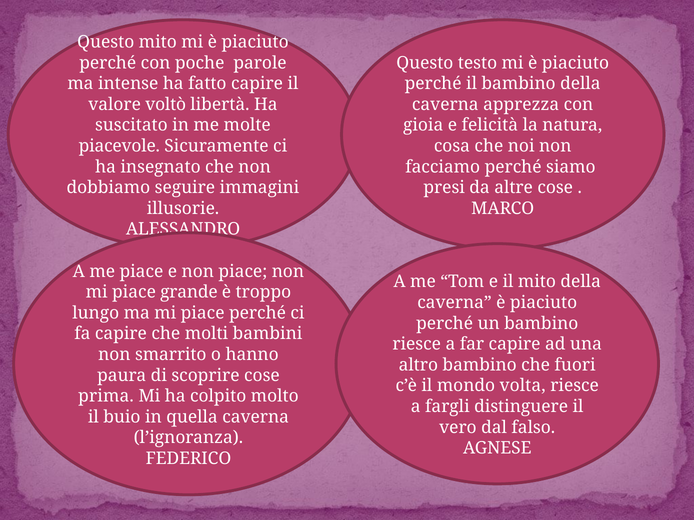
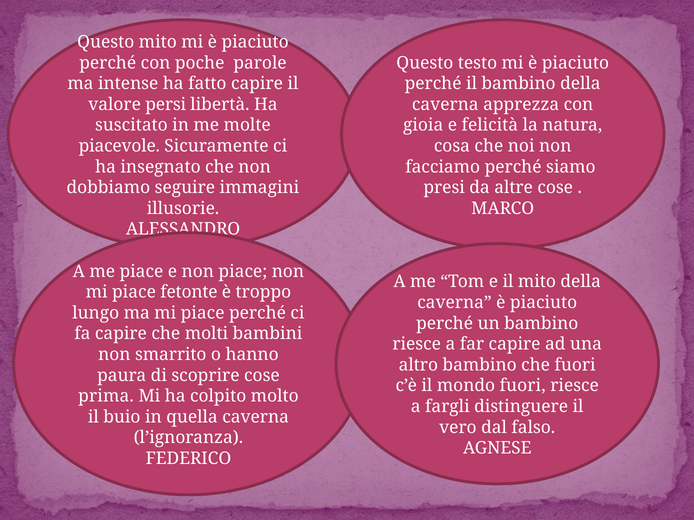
voltò: voltò -> persi
piace grande: grande -> fetonte
mondo volta: volta -> fuori
